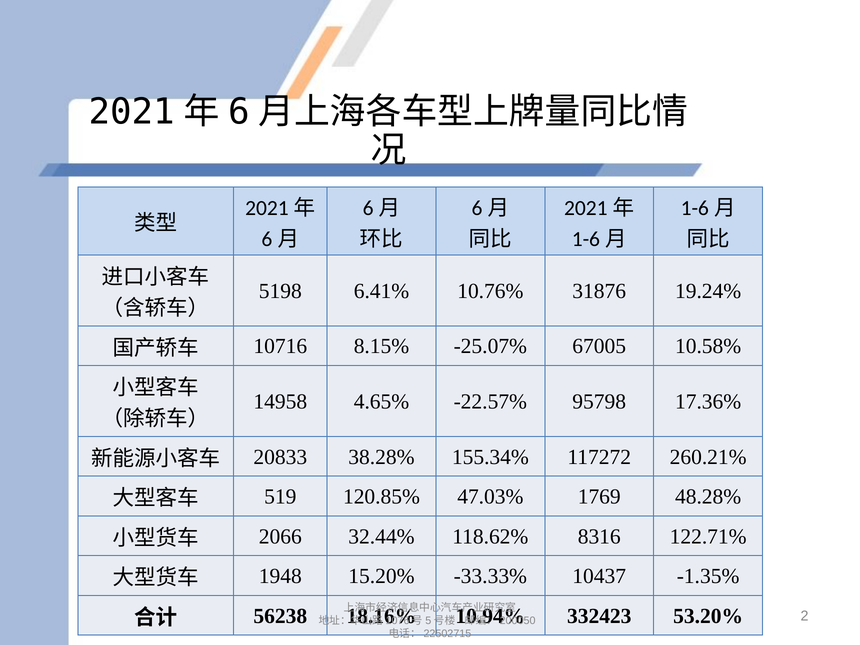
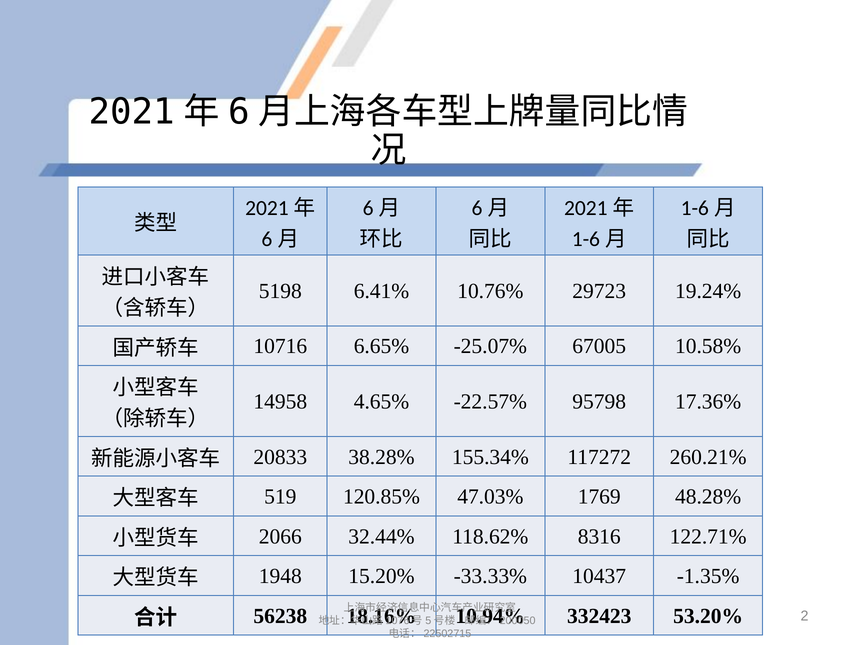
31876: 31876 -> 29723
8.15%: 8.15% -> 6.65%
